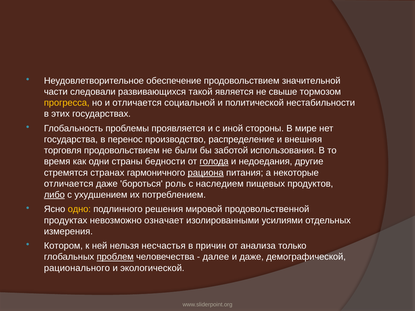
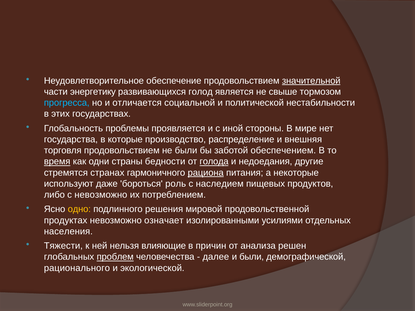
значительной underline: none -> present
следовали: следовали -> энергетику
такой: такой -> голод
прогресса colour: yellow -> light blue
перенос: перенос -> которые
использования: использования -> обеспечением
время underline: none -> present
отличается at (69, 184): отличается -> используют
либо underline: present -> none
с ухудшением: ухудшением -> невозможно
измерения: измерения -> населения
Котором: Котором -> Тяжести
несчастья: несчастья -> влияющие
только: только -> решен
и даже: даже -> были
